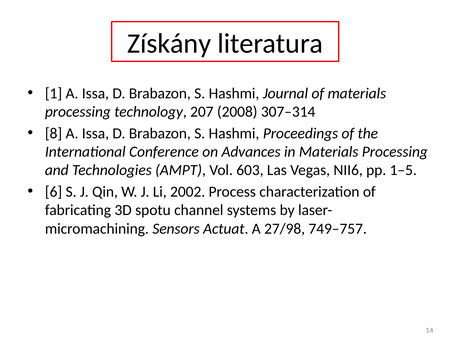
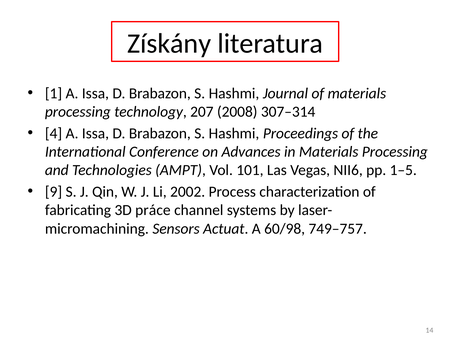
8: 8 -> 4
603: 603 -> 101
6: 6 -> 9
spotu: spotu -> práce
27/98: 27/98 -> 60/98
